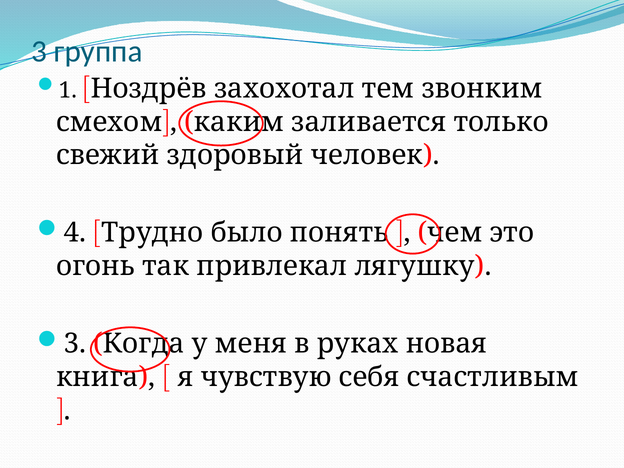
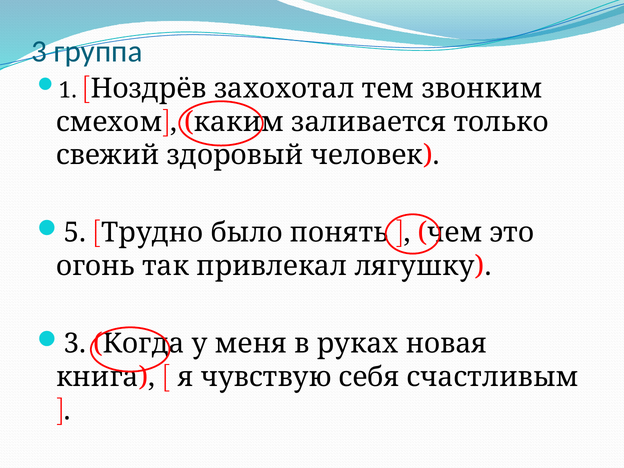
4: 4 -> 5
